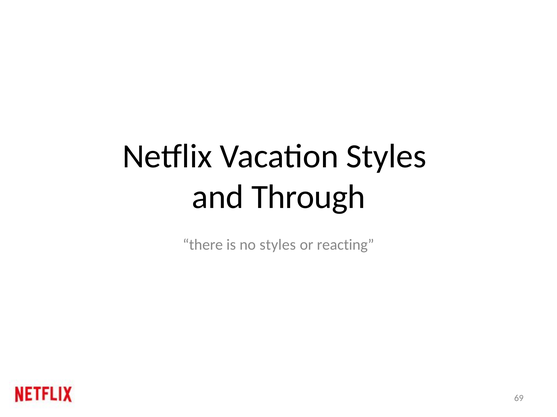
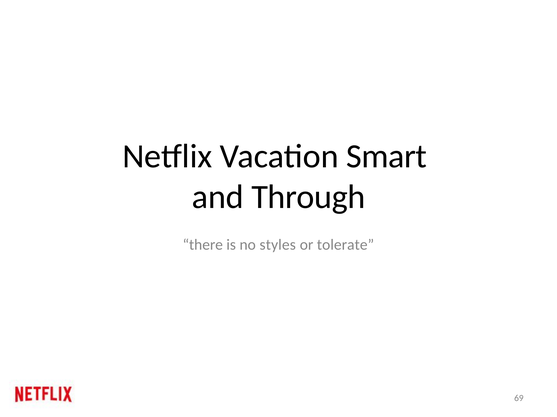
Vacation Styles: Styles -> Smart
reacting: reacting -> tolerate
